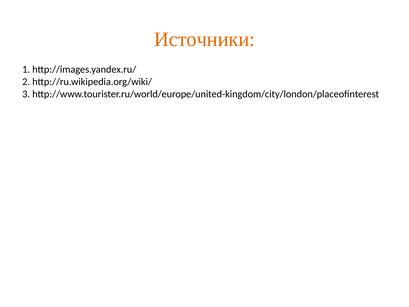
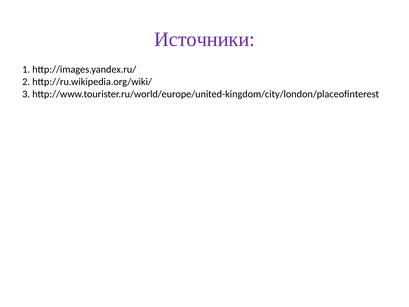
Источники colour: orange -> purple
